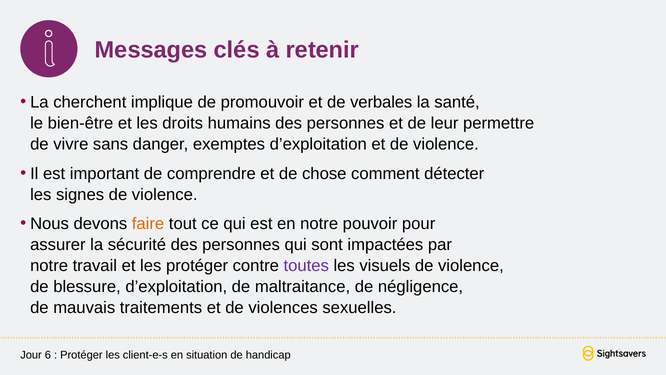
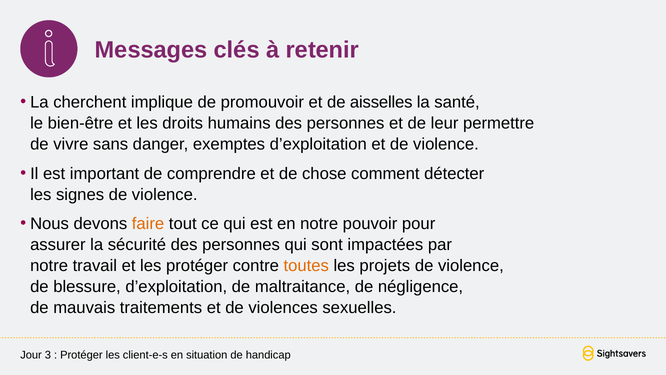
verbales: verbales -> aisselles
toutes colour: purple -> orange
visuels: visuels -> projets
6: 6 -> 3
